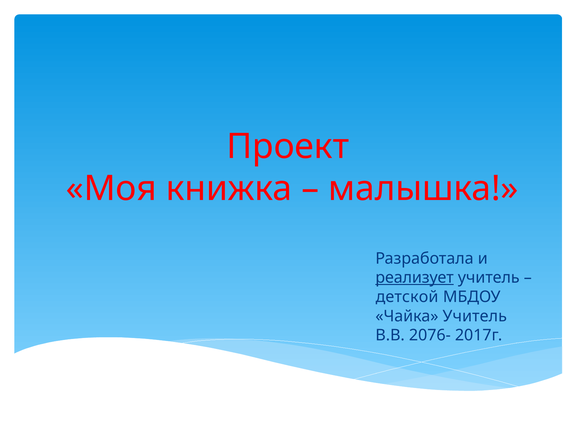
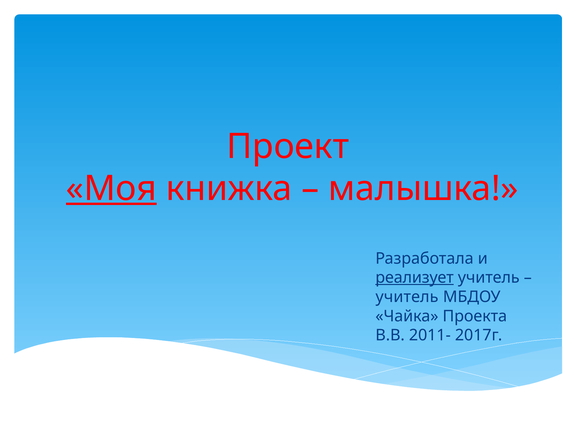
Моя underline: none -> present
детской at (407, 297): детской -> учитель
Чайка Учитель: Учитель -> Проекта
2076-: 2076- -> 2011-
